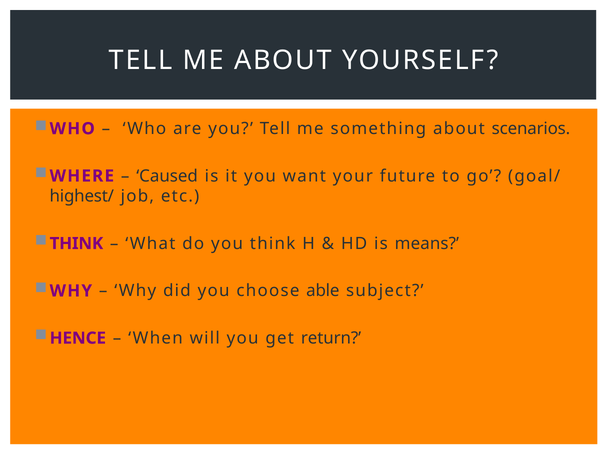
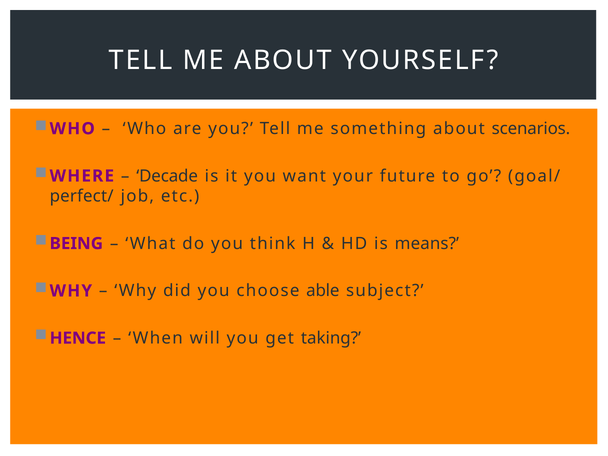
Caused: Caused -> Decade
highest/: highest/ -> perfect/
THINK at (76, 244): THINK -> BEING
return: return -> taking
